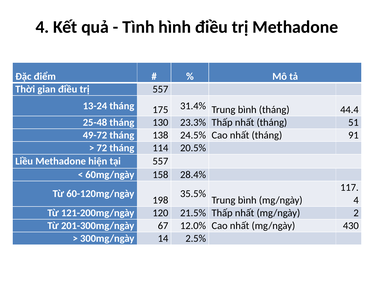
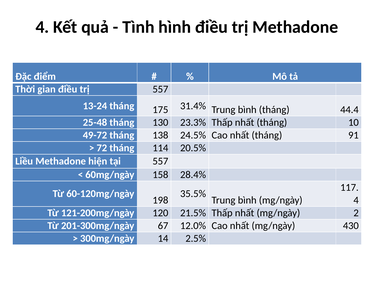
51: 51 -> 10
